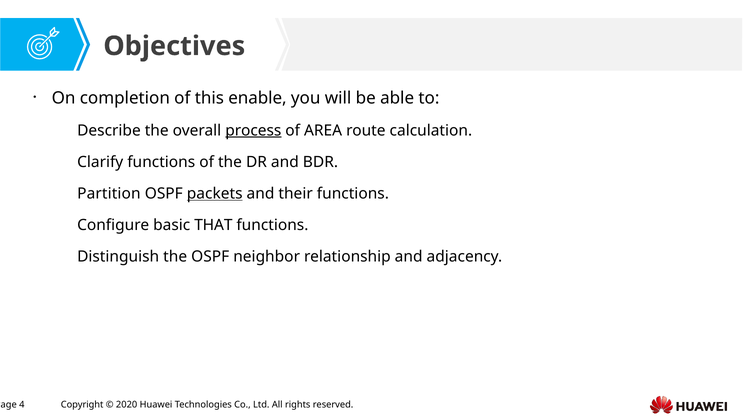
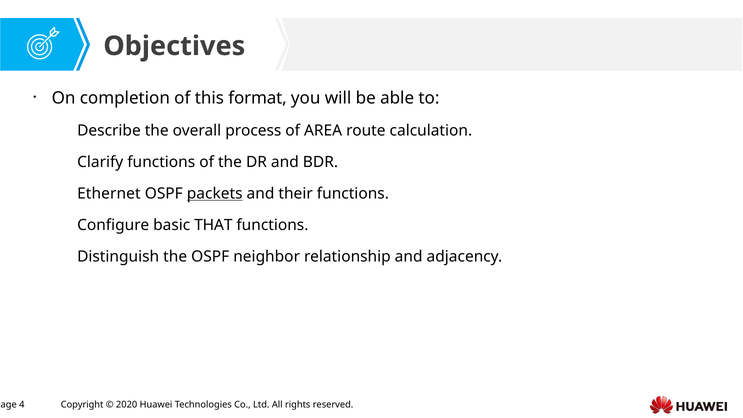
enable: enable -> format
process underline: present -> none
Partition: Partition -> Ethernet
